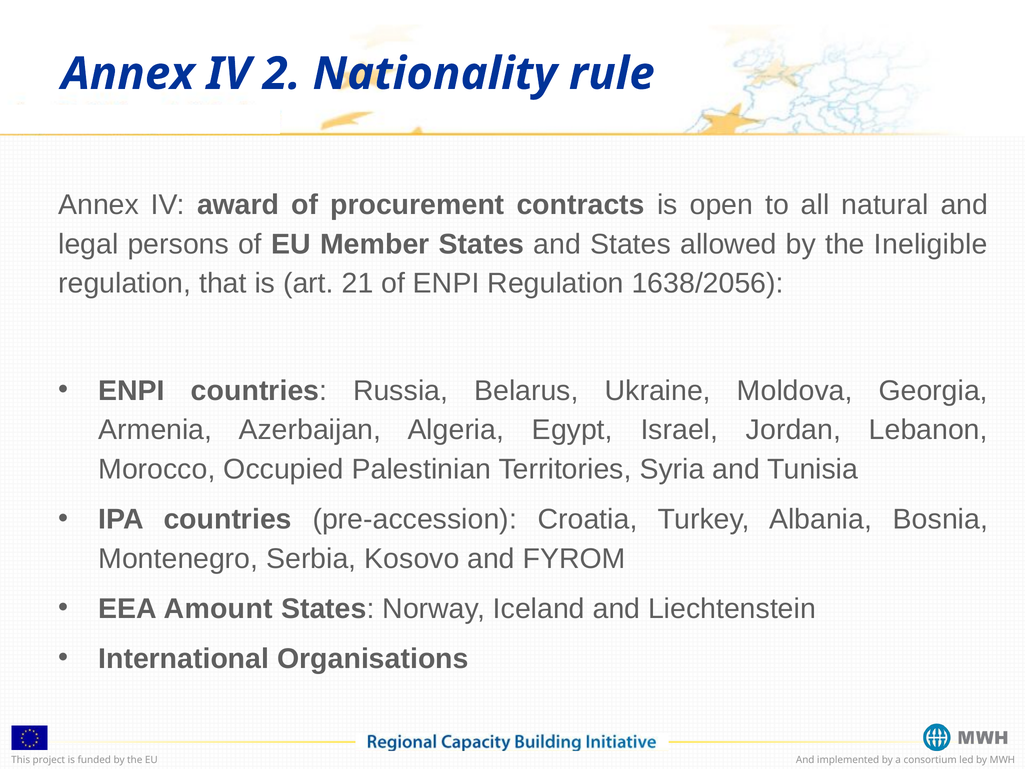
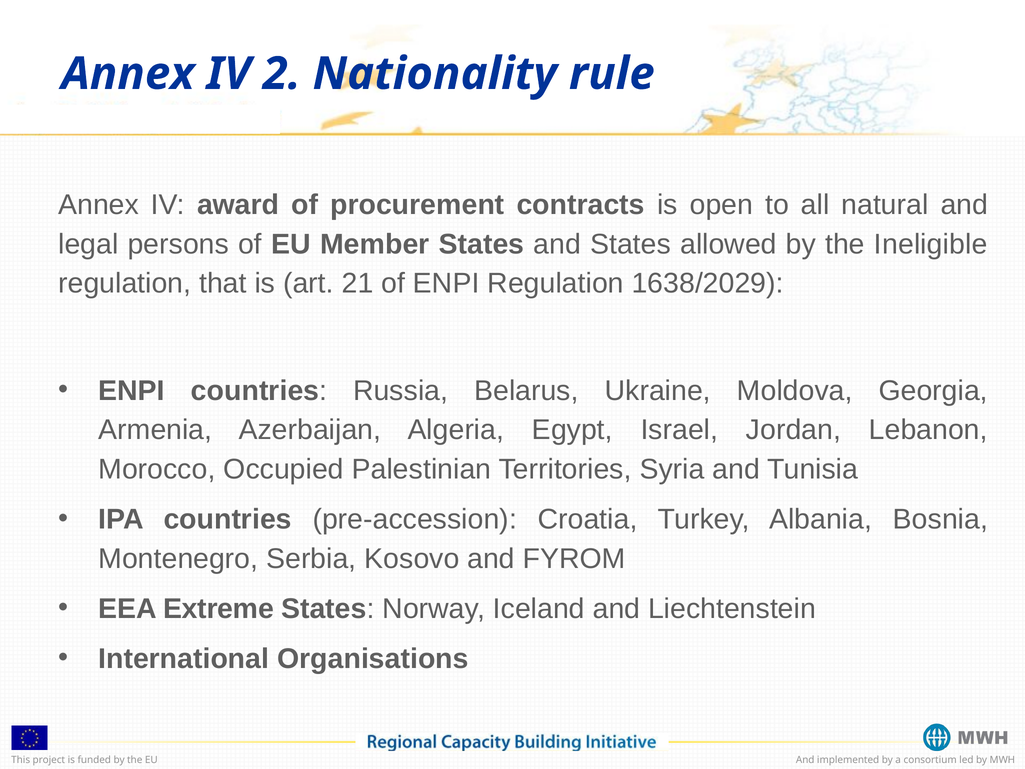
1638/2056: 1638/2056 -> 1638/2029
Amount: Amount -> Extreme
